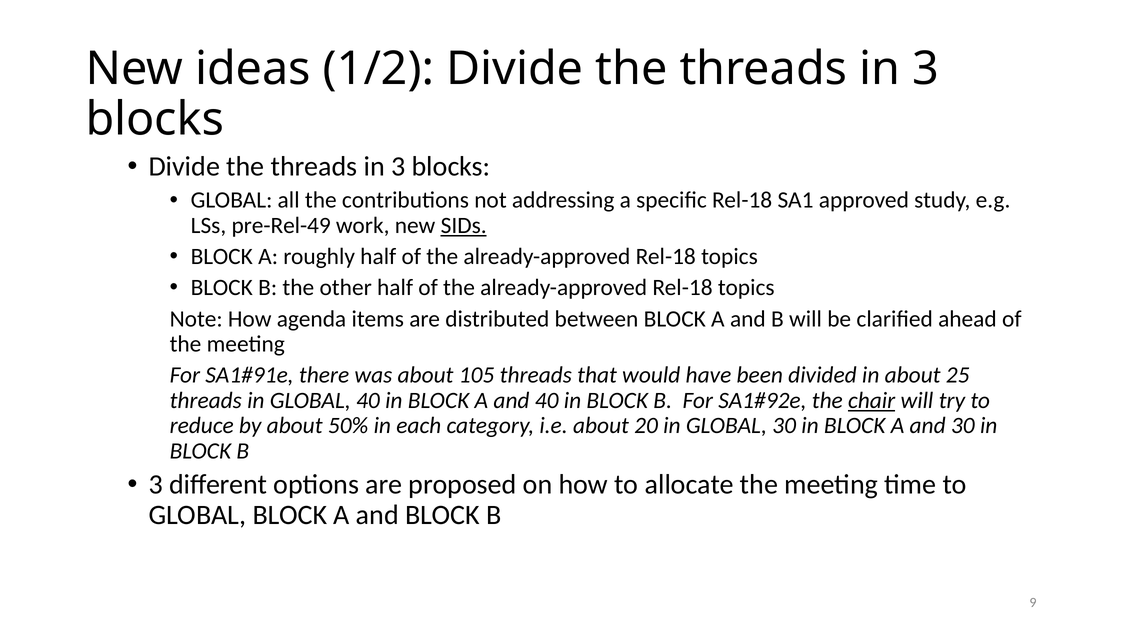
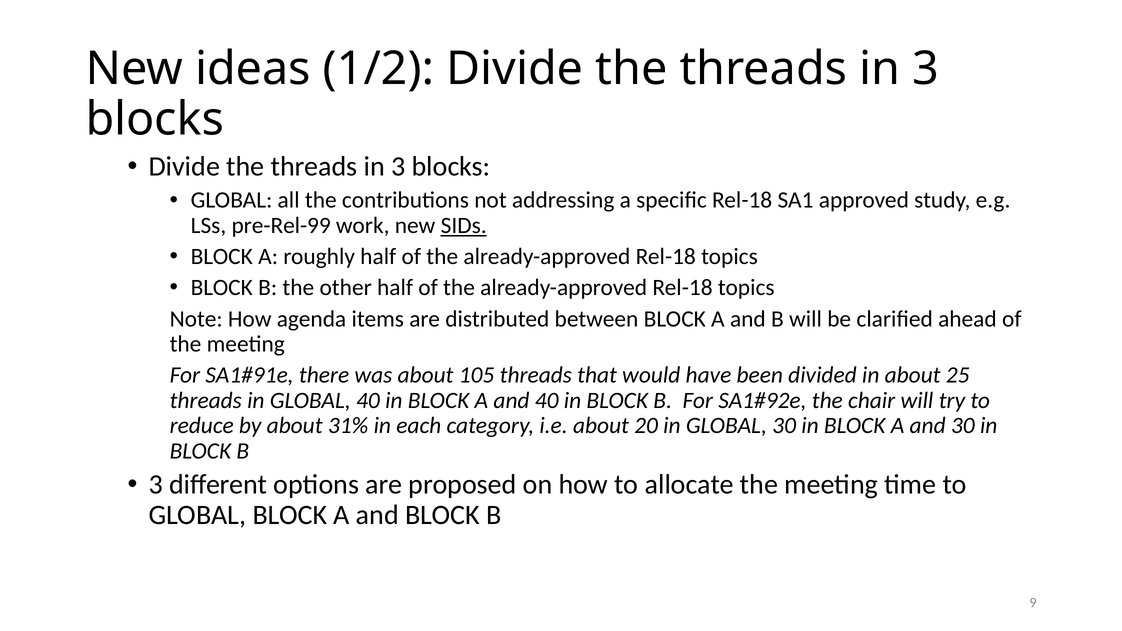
pre-Rel-49: pre-Rel-49 -> pre-Rel-99
chair underline: present -> none
50%: 50% -> 31%
